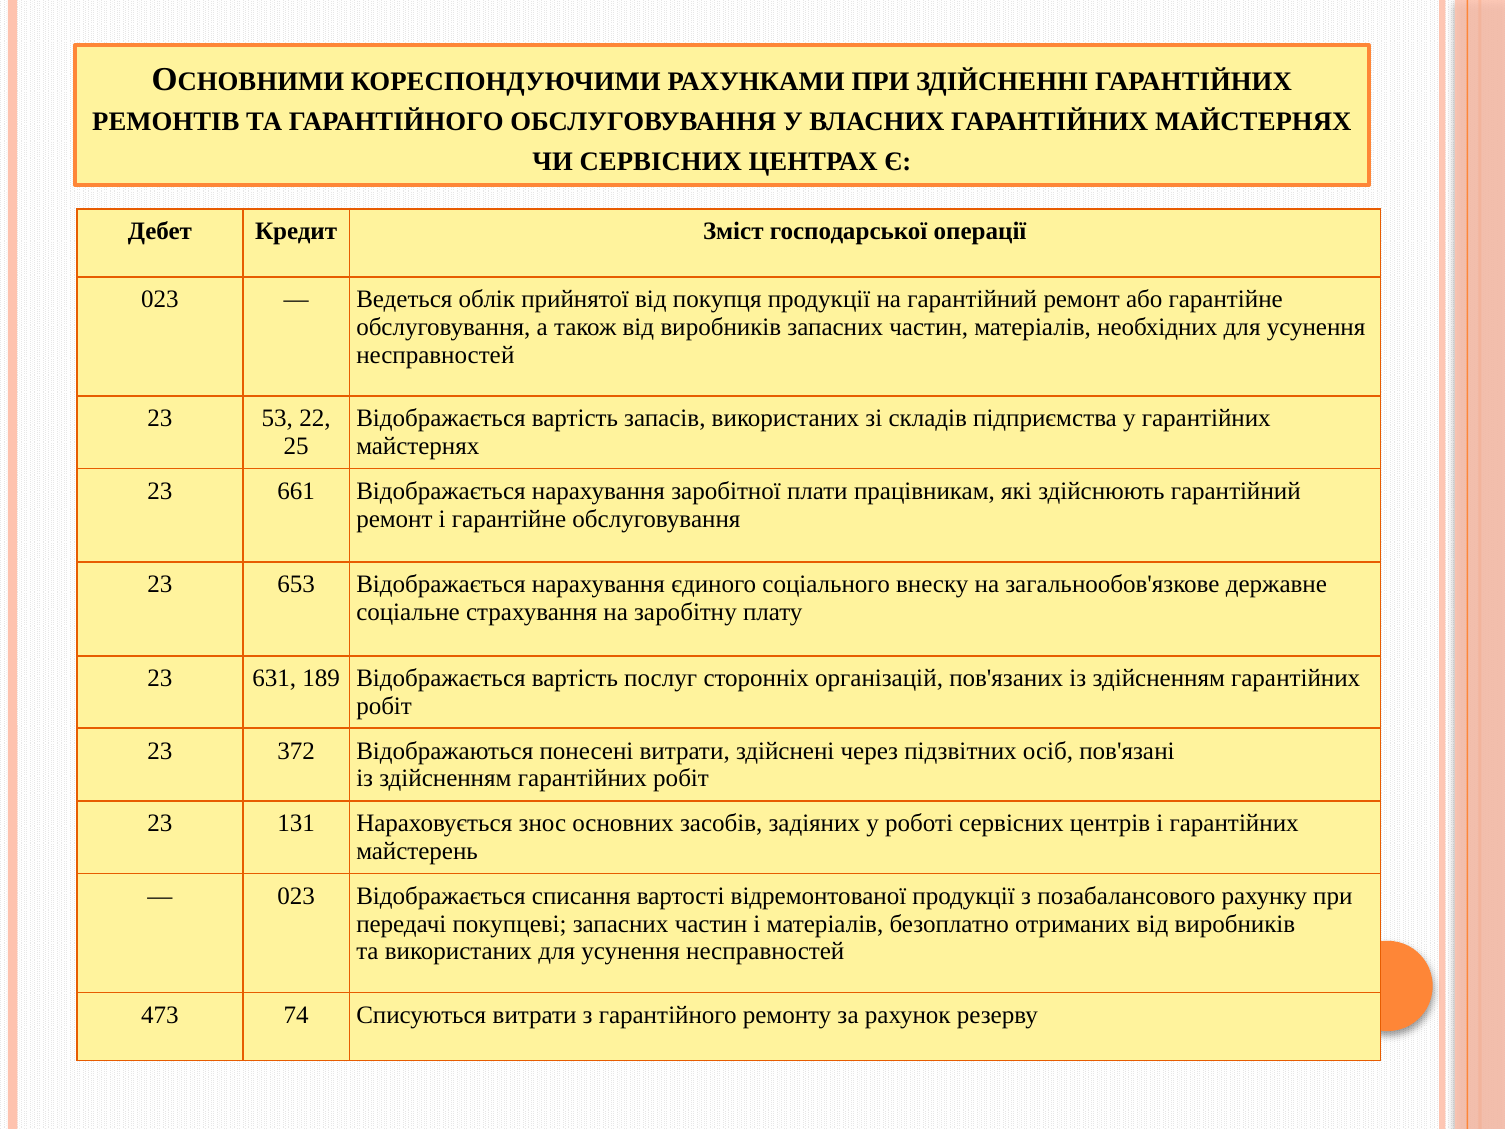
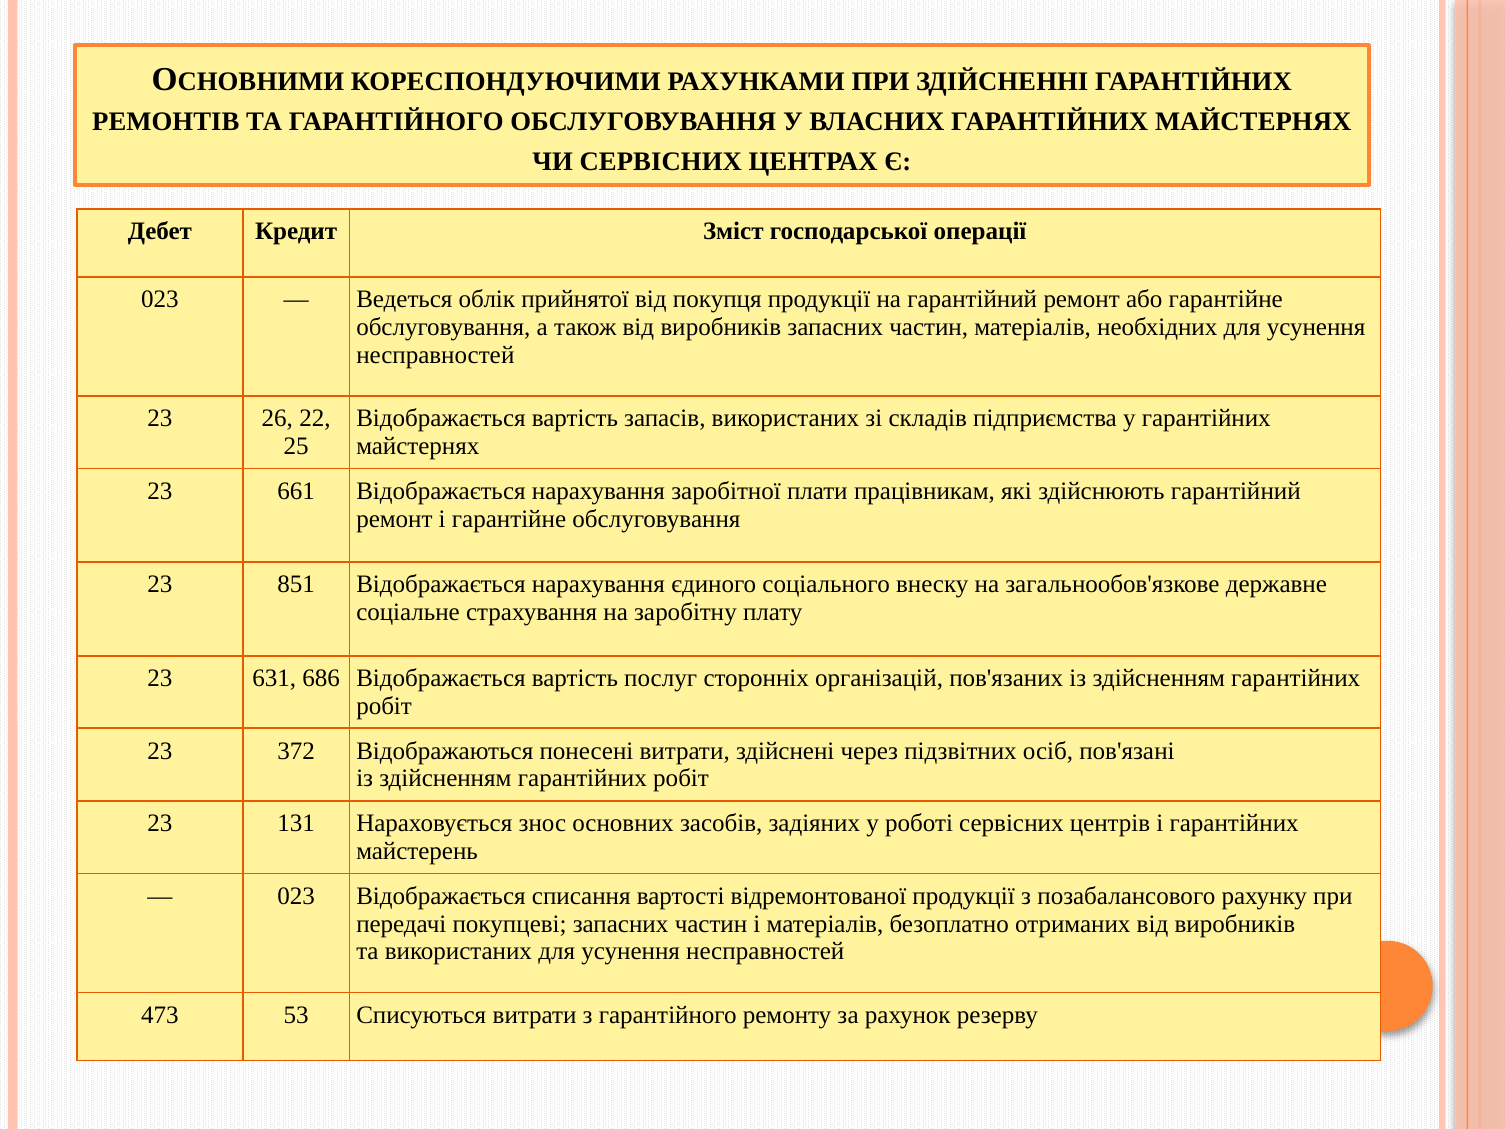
53: 53 -> 26
653: 653 -> 851
189: 189 -> 686
74: 74 -> 53
